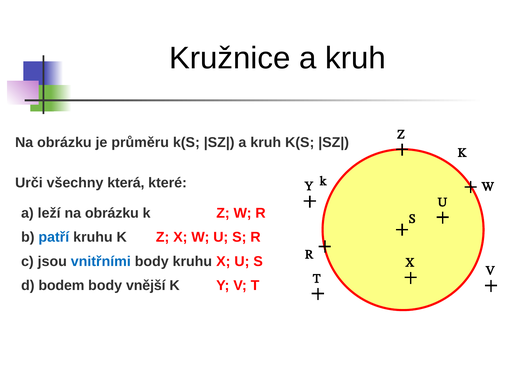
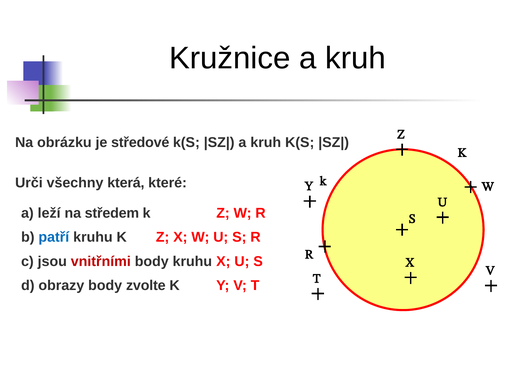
průměru: průměru -> středové
leží na obrázku: obrázku -> středem
vnitřními colour: blue -> red
bodem: bodem -> obrazy
vnější: vnější -> zvolte
